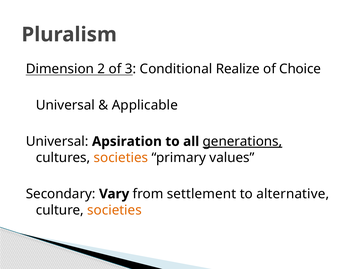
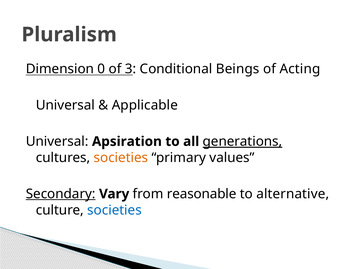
2: 2 -> 0
Realize: Realize -> Beings
Choice: Choice -> Acting
Secondary underline: none -> present
settlement: settlement -> reasonable
societies at (114, 210) colour: orange -> blue
